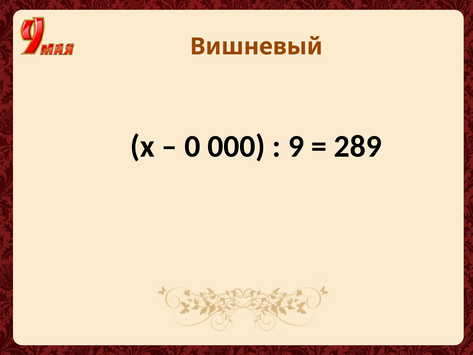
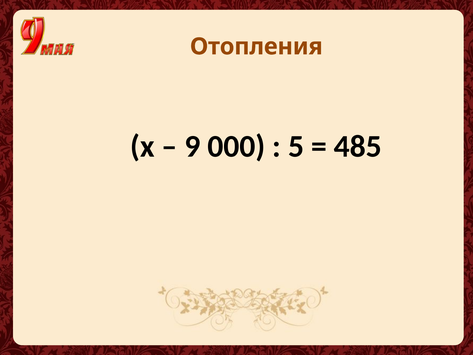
Вишневый: Вишневый -> Отопления
0: 0 -> 9
9: 9 -> 5
289: 289 -> 485
